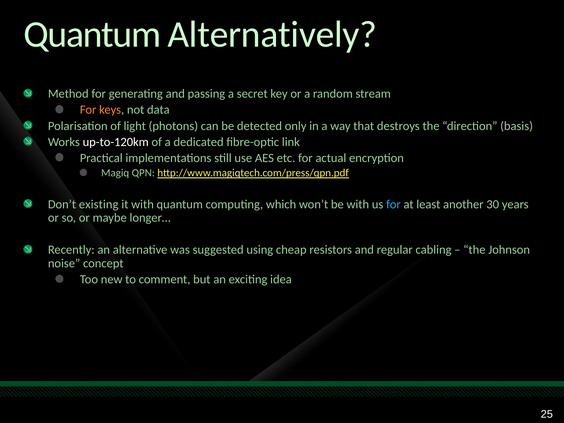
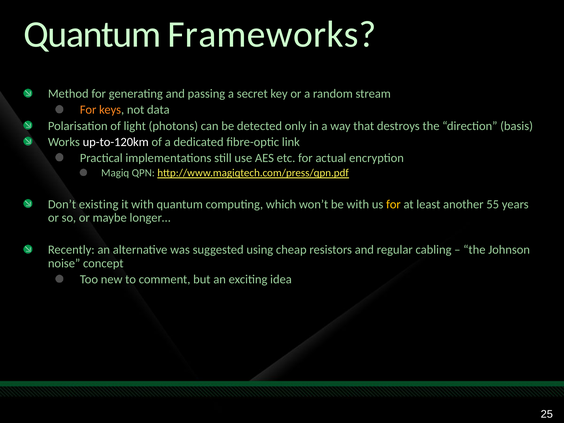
Alternatively: Alternatively -> Frameworks
for at (393, 204) colour: light blue -> yellow
30: 30 -> 55
